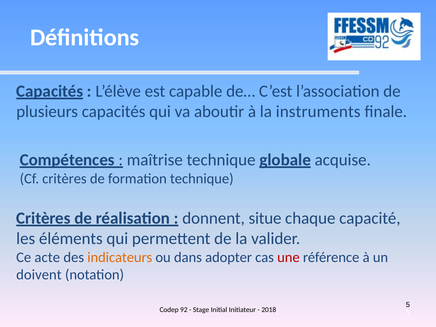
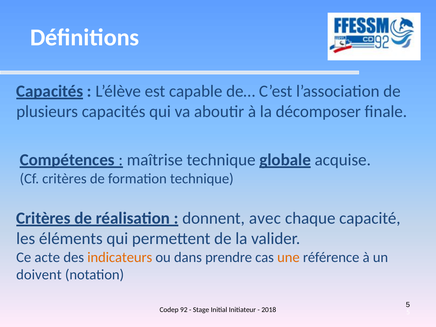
instruments: instruments -> décomposer
situe: situe -> avec
adopter: adopter -> prendre
une colour: red -> orange
